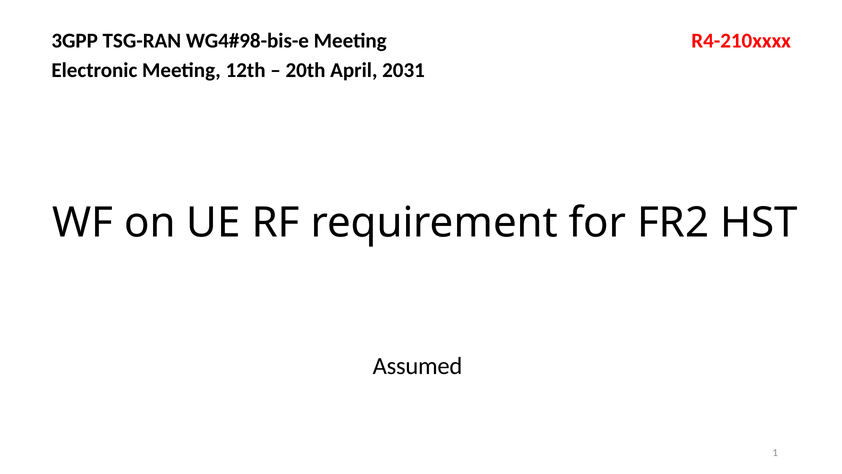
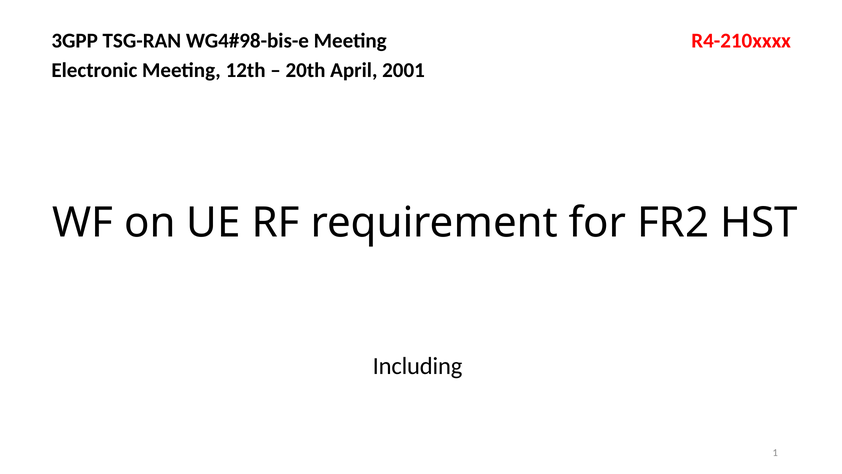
2031: 2031 -> 2001
Assumed: Assumed -> Including
